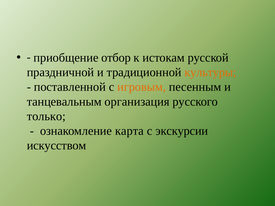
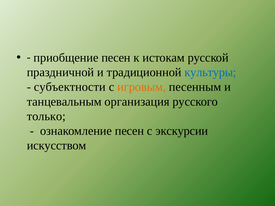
приобщение отбор: отбор -> песен
культуры colour: orange -> blue
поставленной: поставленной -> субъектности
ознакомление карта: карта -> песен
